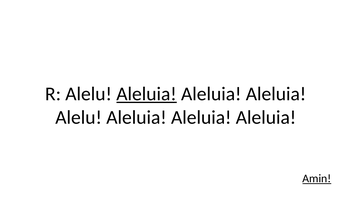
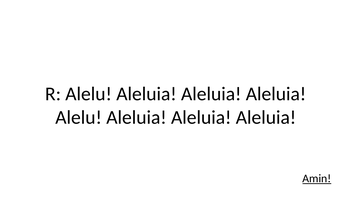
Aleluia at (147, 94) underline: present -> none
